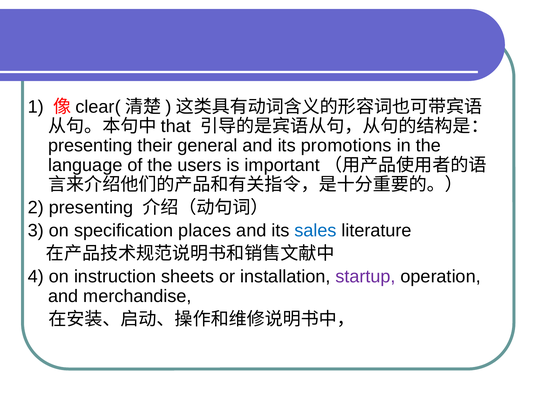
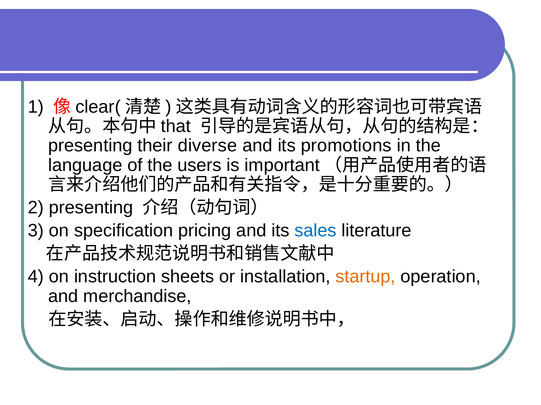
general: general -> diverse
places: places -> pricing
startup colour: purple -> orange
